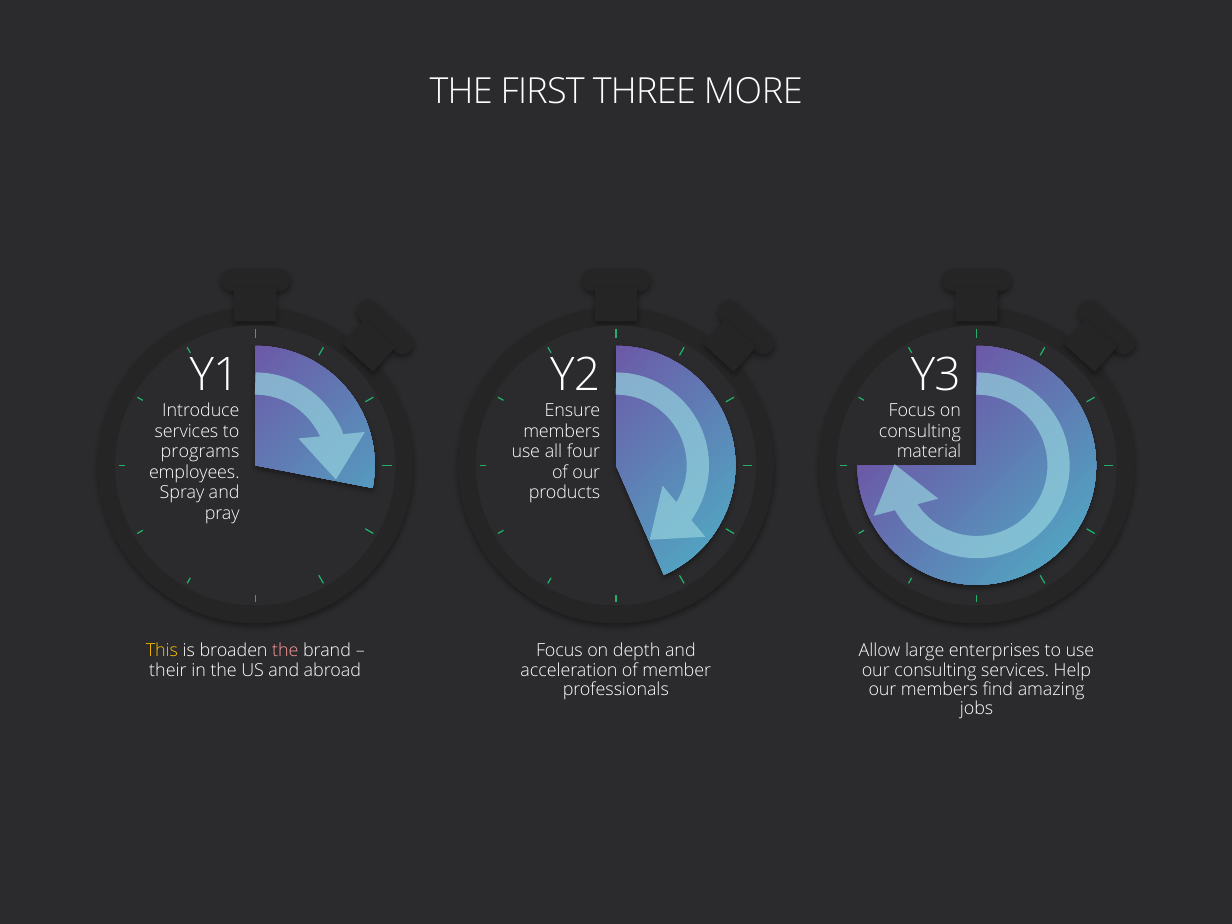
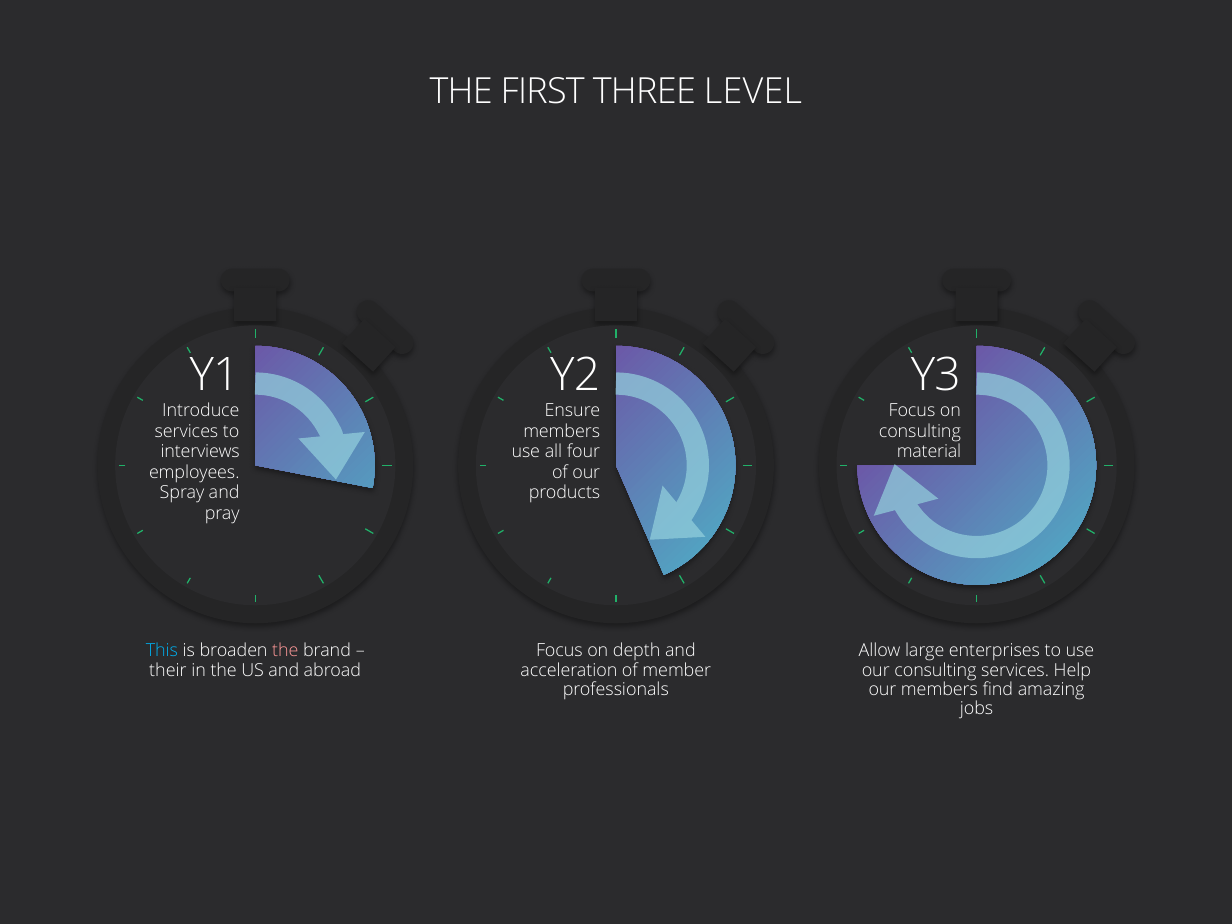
MORE: MORE -> LEVEL
programs: programs -> interviews
This colour: yellow -> light blue
